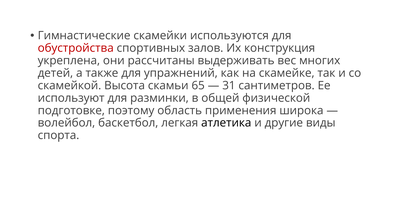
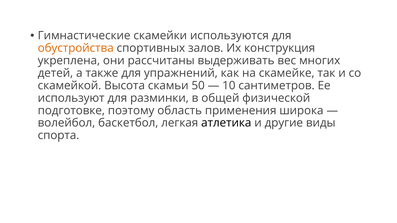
обустройства colour: red -> orange
65: 65 -> 50
31: 31 -> 10
